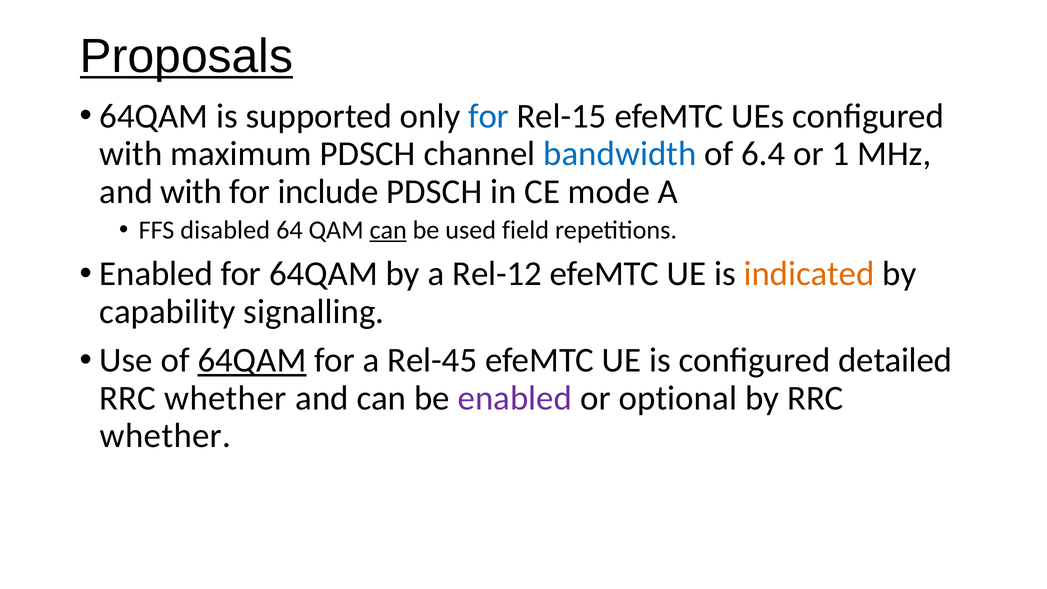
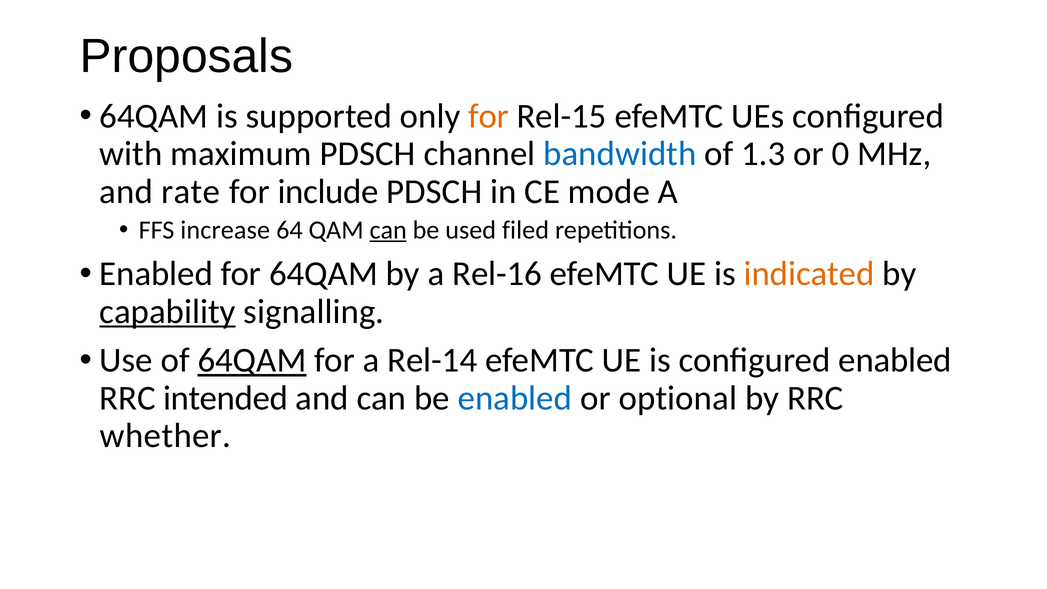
Proposals underline: present -> none
for at (489, 116) colour: blue -> orange
6.4: 6.4 -> 1.3
1: 1 -> 0
and with: with -> rate
disabled: disabled -> increase
field: field -> filed
Rel-12: Rel-12 -> Rel-16
capability underline: none -> present
Rel-45: Rel-45 -> Rel-14
configured detailed: detailed -> enabled
whether at (225, 398): whether -> intended
enabled at (515, 398) colour: purple -> blue
